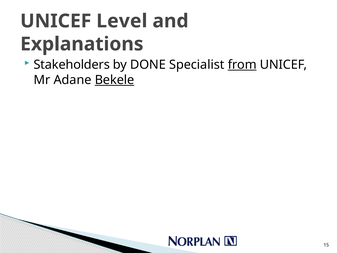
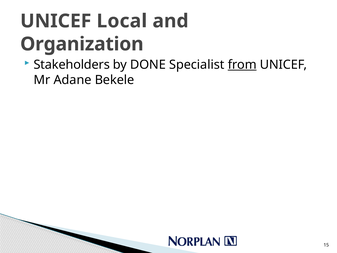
Level: Level -> Local
Explanations: Explanations -> Organization
Bekele underline: present -> none
